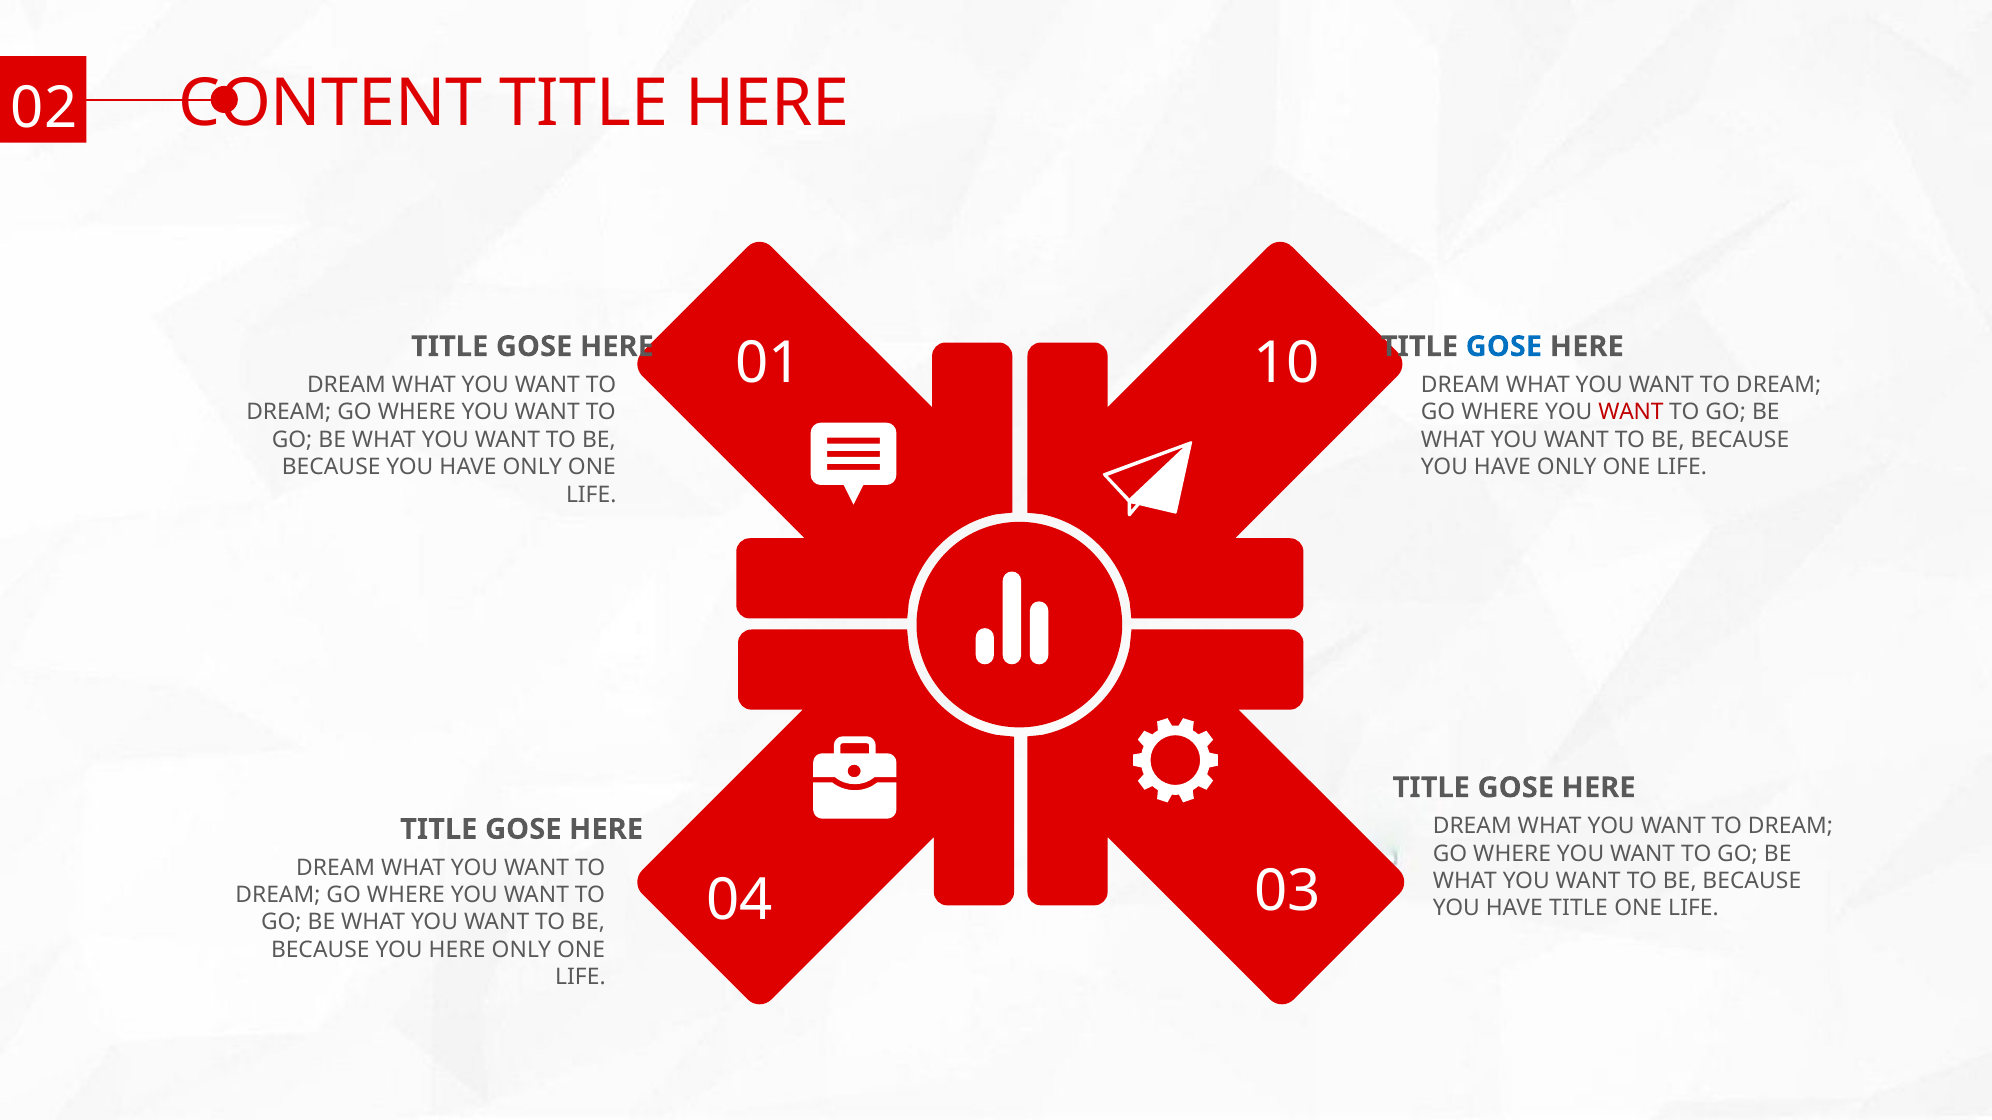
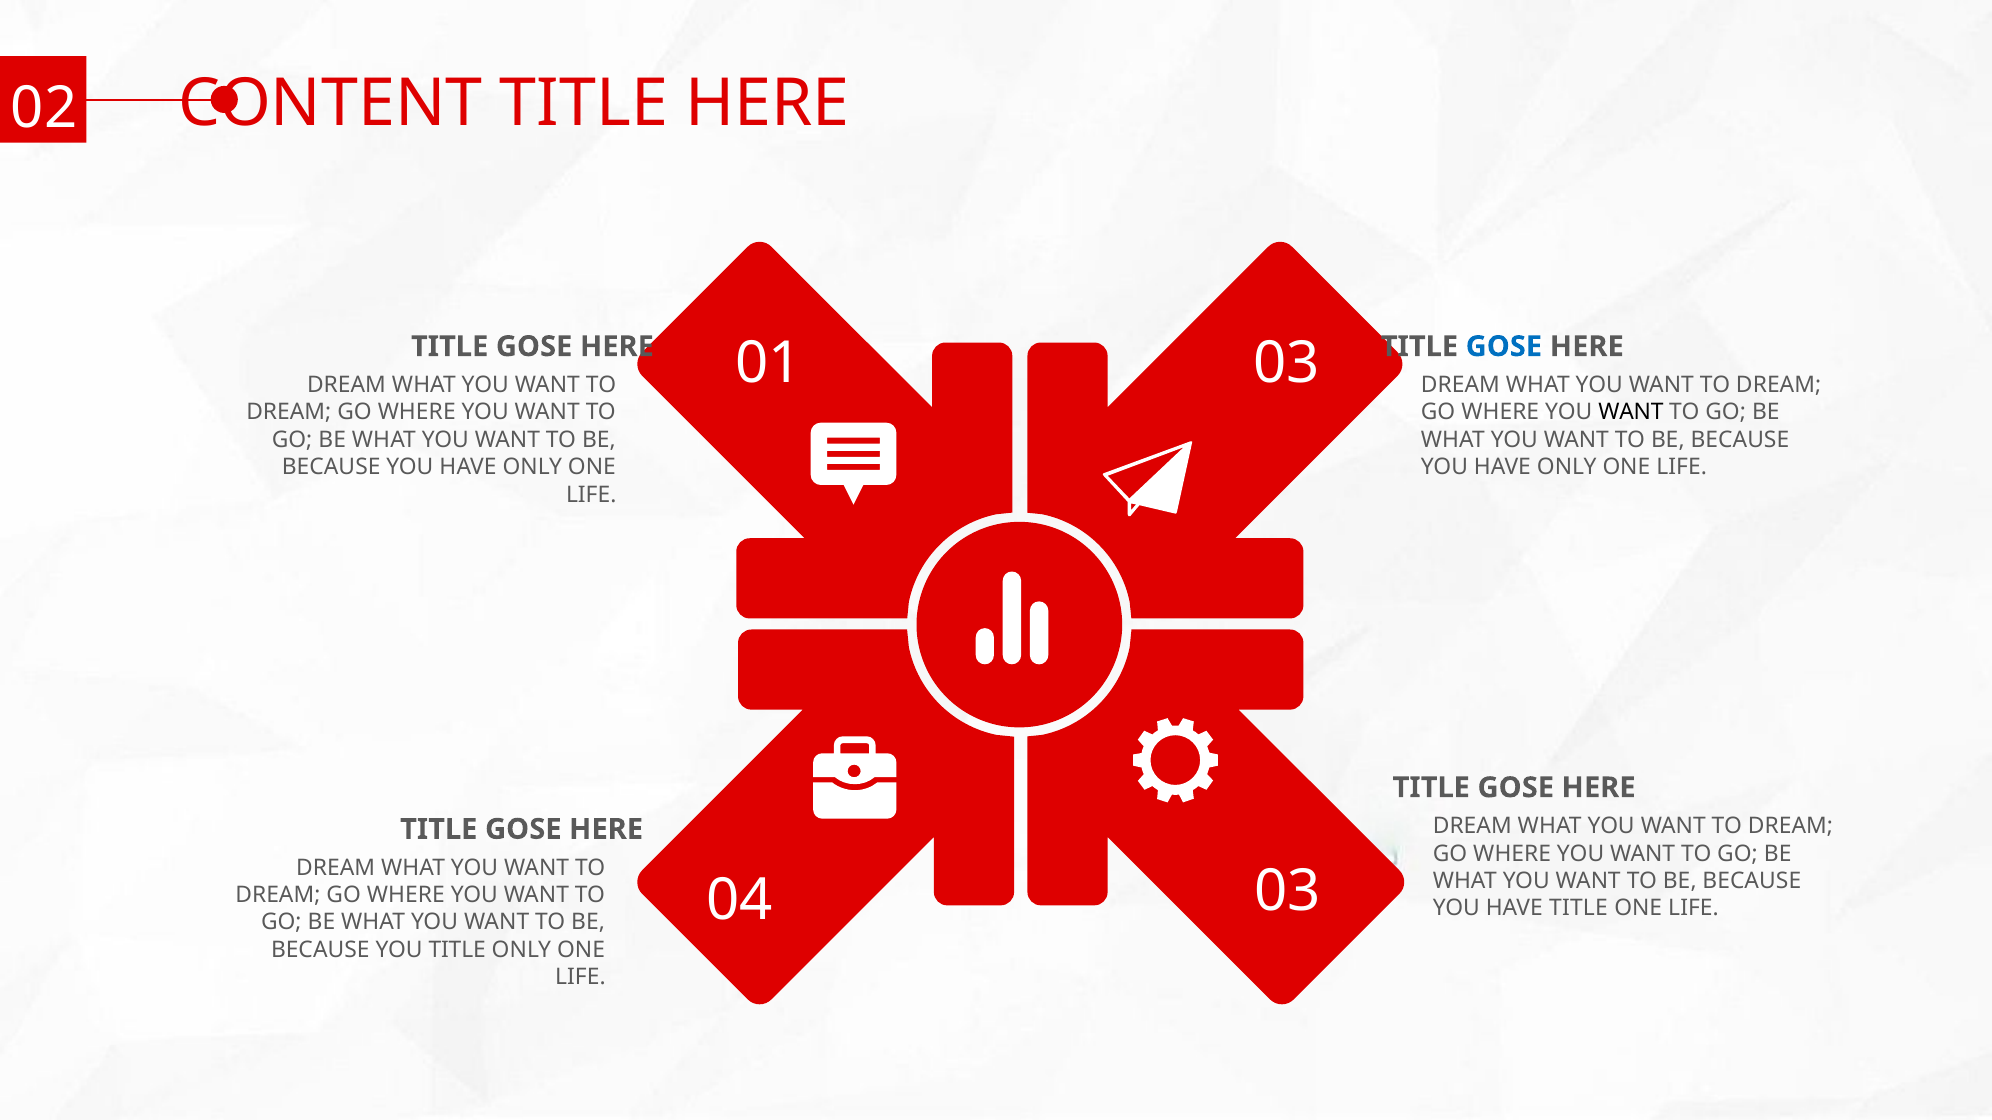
01 10: 10 -> 03
WANT at (1631, 412) colour: red -> black
YOU HERE: HERE -> TITLE
